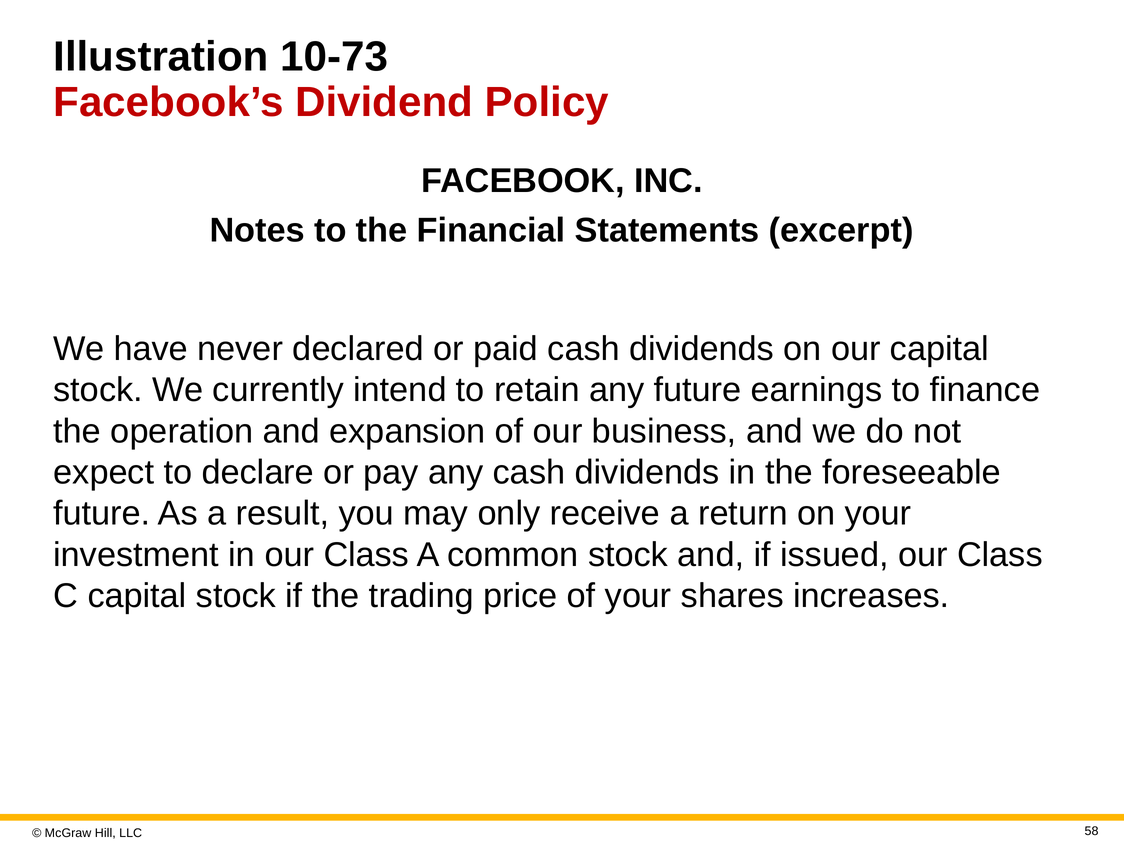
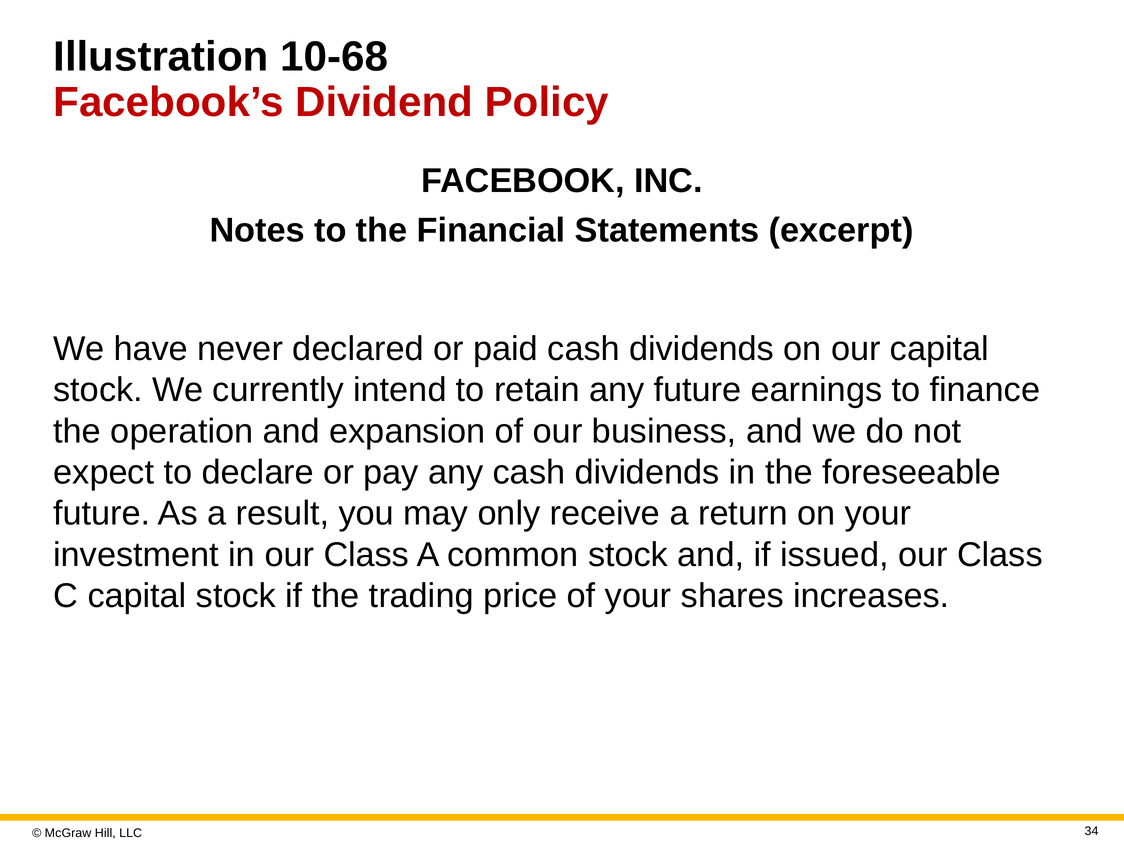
10-73: 10-73 -> 10-68
58: 58 -> 34
